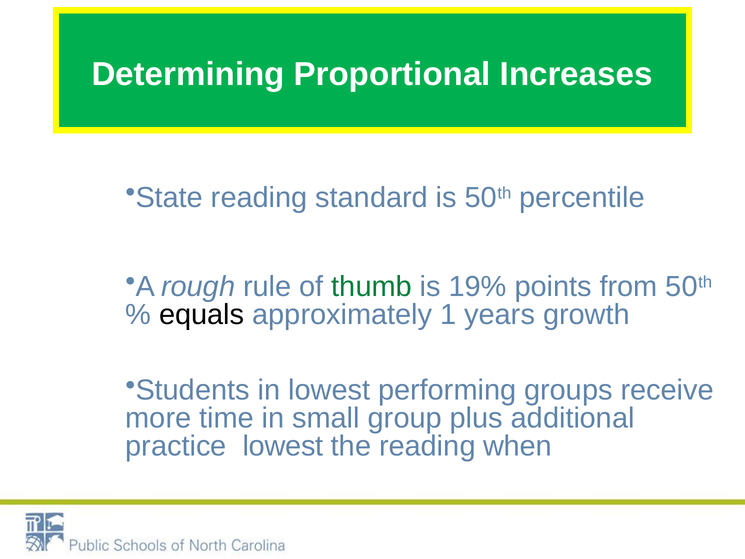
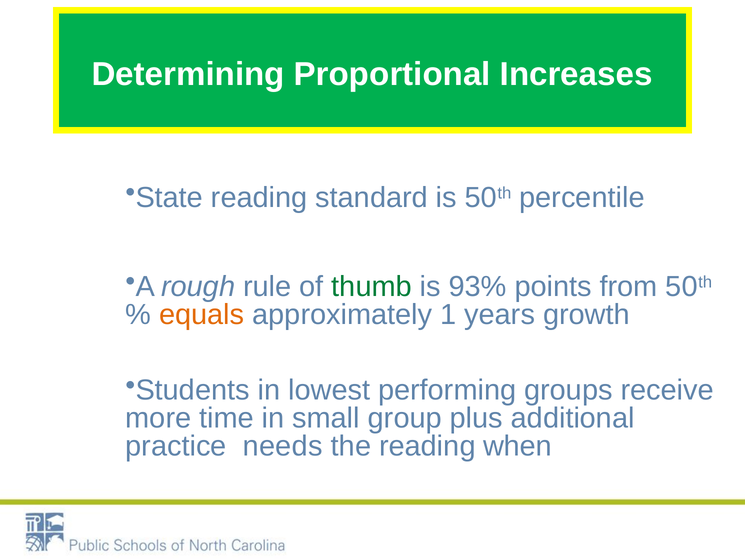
19%: 19% -> 93%
equals colour: black -> orange
practice lowest: lowest -> needs
